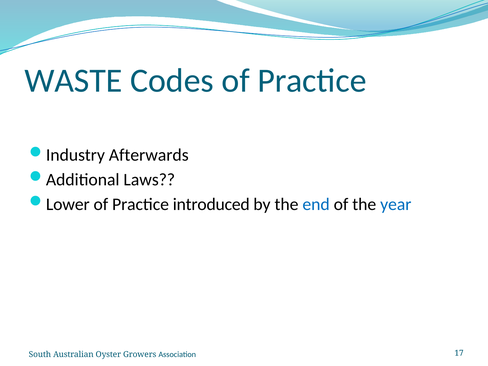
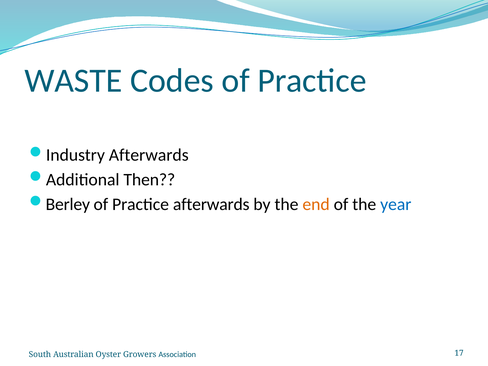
Laws: Laws -> Then
Lower: Lower -> Berley
Practice introduced: introduced -> afterwards
end colour: blue -> orange
